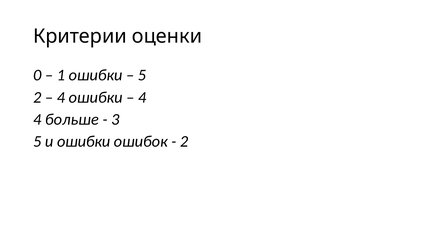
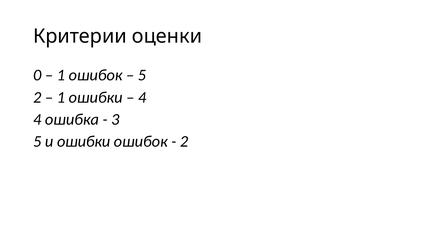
1 ошибки: ошибки -> ошибок
4 at (61, 97): 4 -> 1
больше: больше -> ошибка
